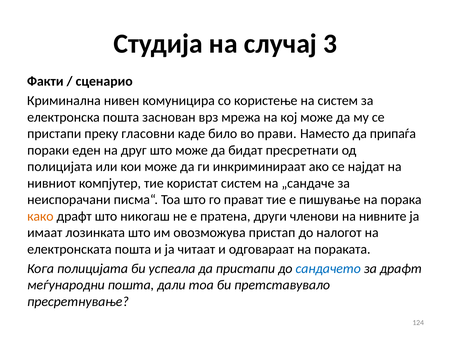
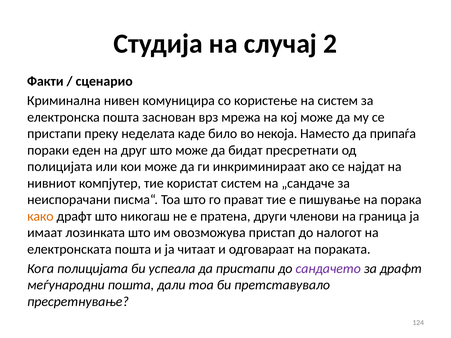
3: 3 -> 2
гласовни: гласовни -> неделата
прави: прави -> некоја
нивните: нивните -> граница
сандачето colour: blue -> purple
